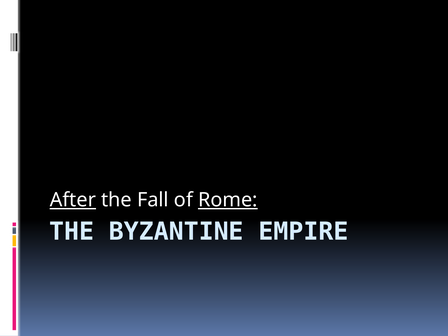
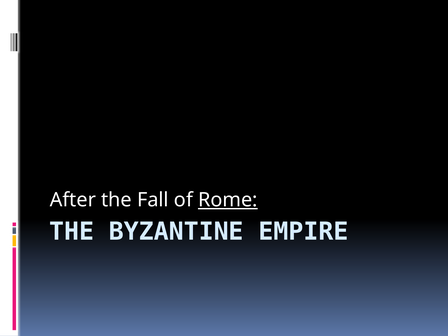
After underline: present -> none
